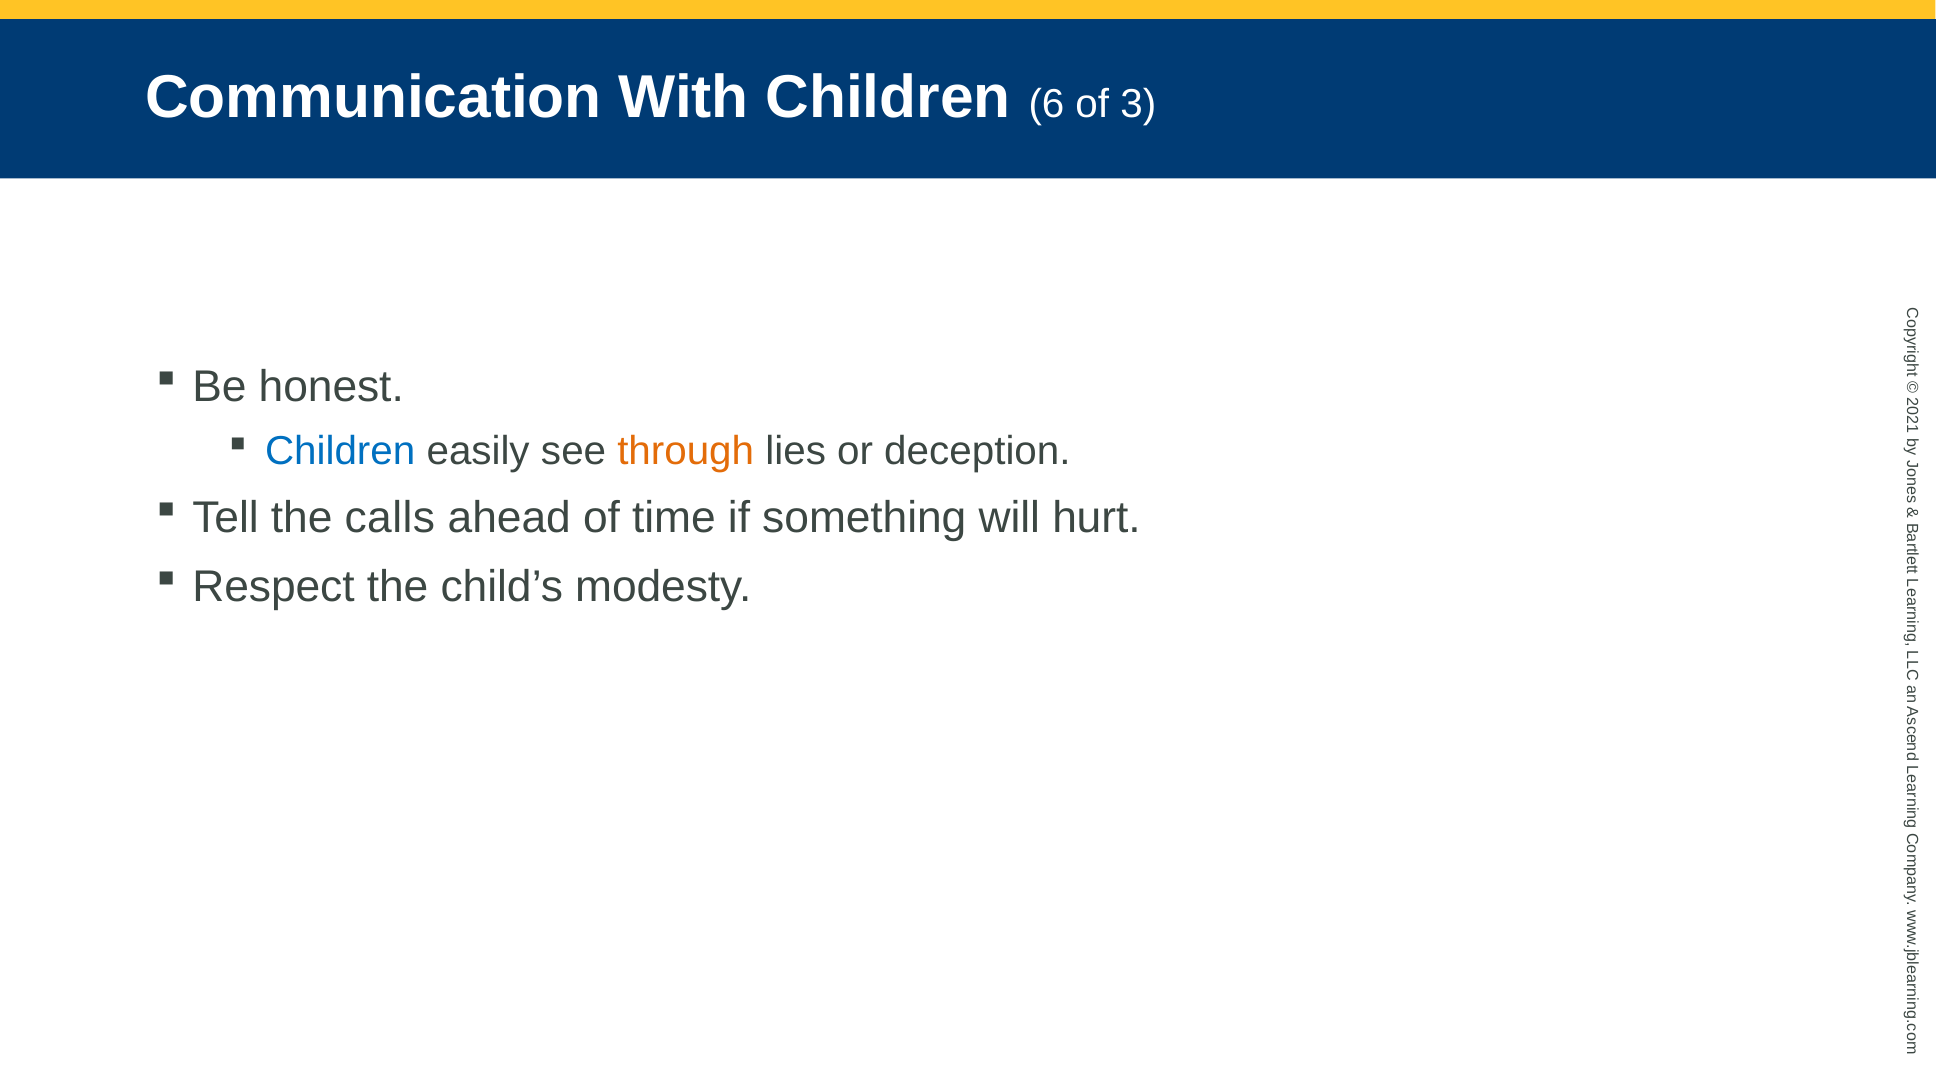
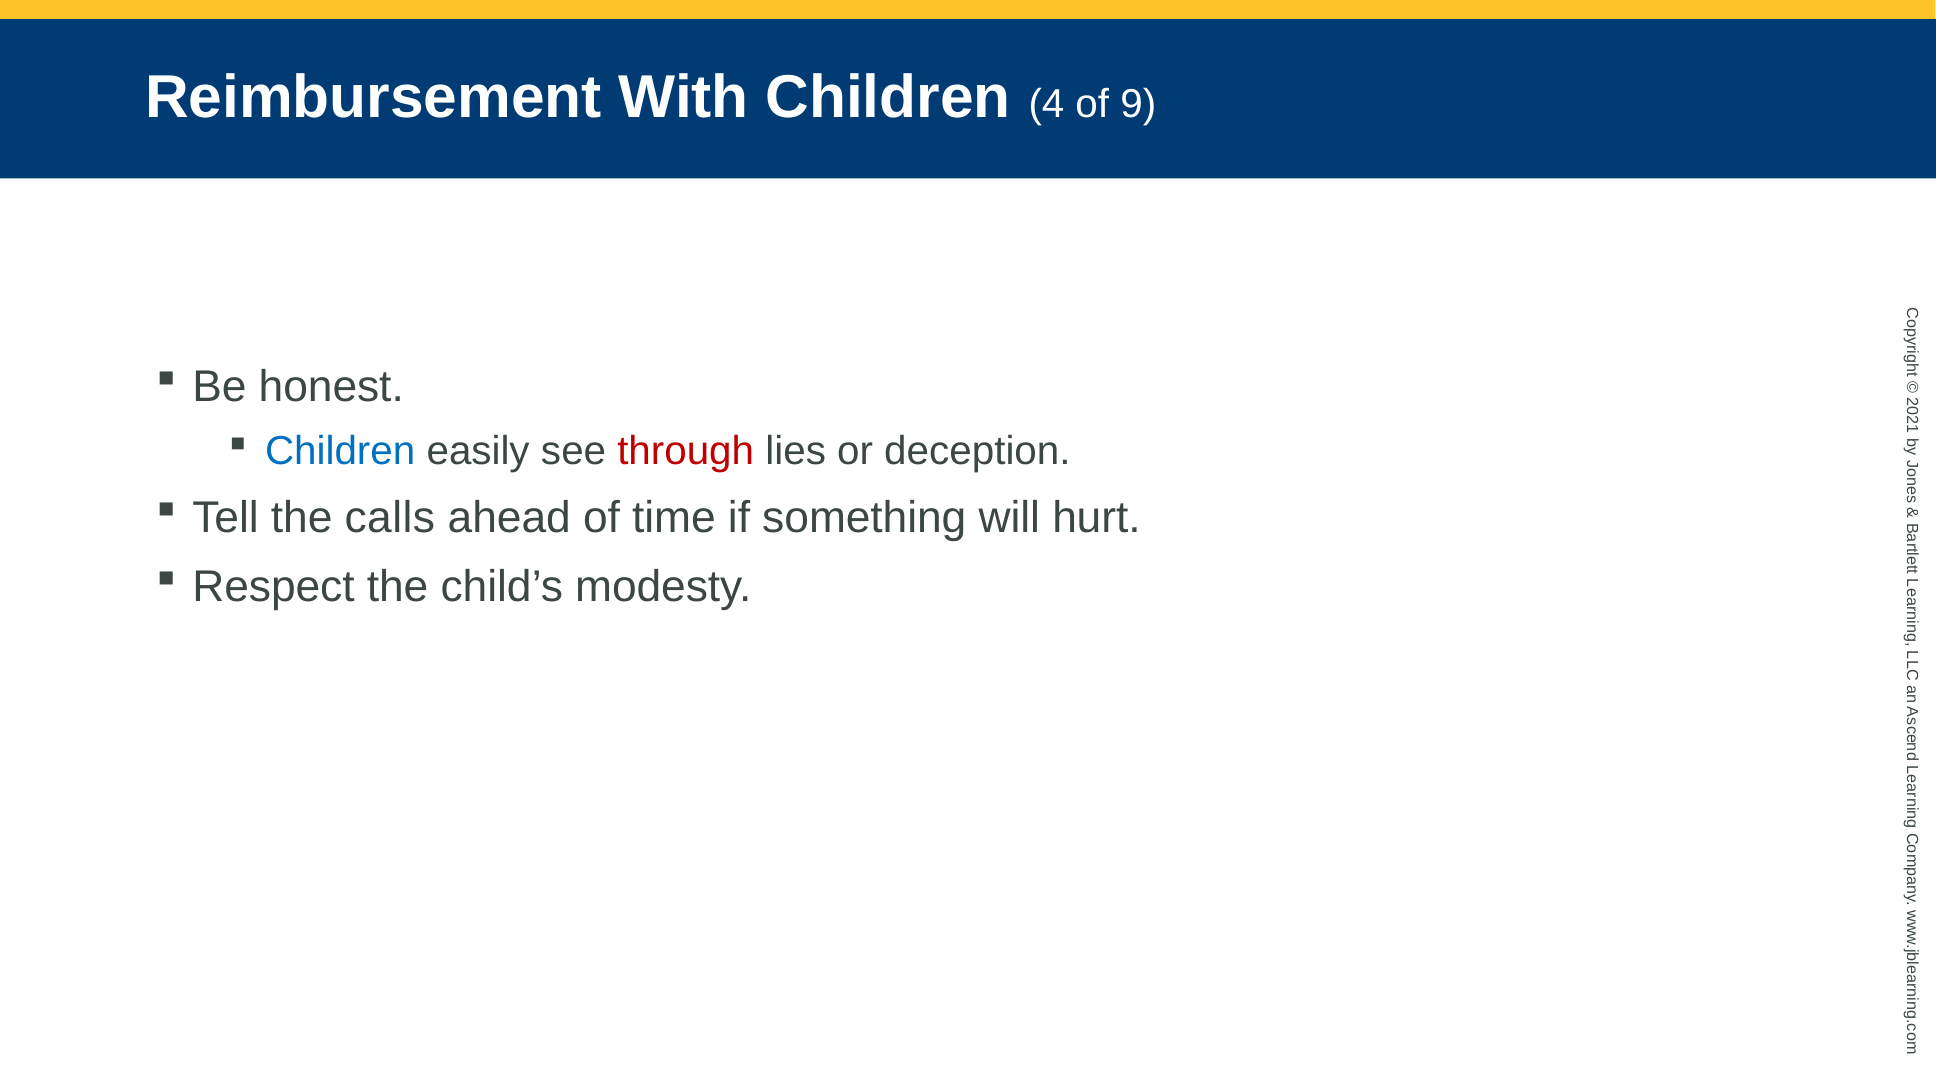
Communication: Communication -> Reimbursement
6: 6 -> 4
3: 3 -> 9
through colour: orange -> red
